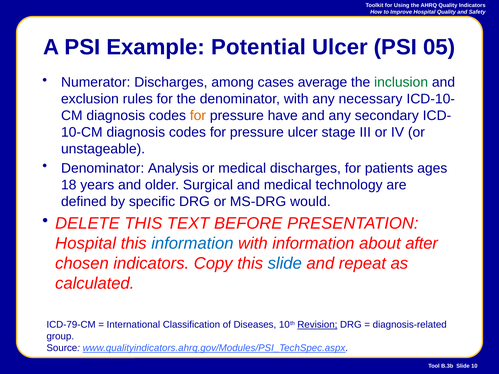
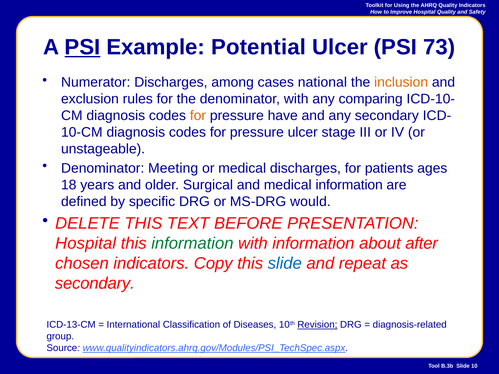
PSI at (82, 47) underline: none -> present
05: 05 -> 73
average: average -> national
inclusion colour: green -> orange
necessary: necessary -> comparing
Analysis: Analysis -> Meeting
medical technology: technology -> information
information at (192, 243) colour: blue -> green
calculated at (95, 283): calculated -> secondary
ICD-79-CM: ICD-79-CM -> ICD-13-CM
